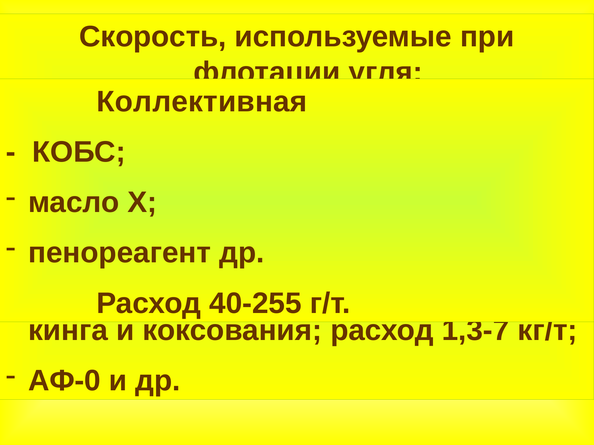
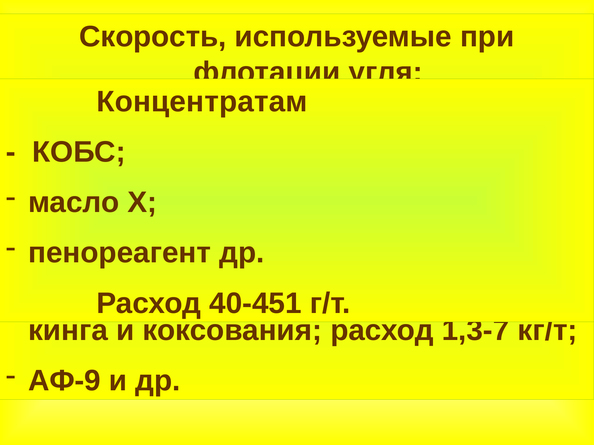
Коллективная: Коллективная -> Концентратам
40-255: 40-255 -> 40-451
АФ-0: АФ-0 -> АФ-9
